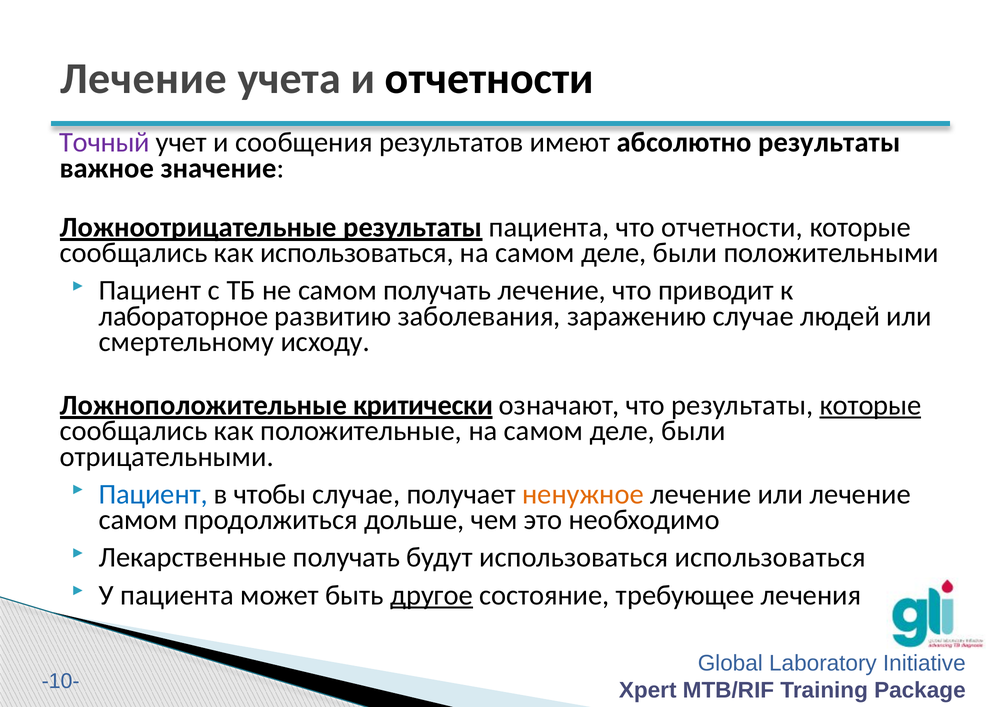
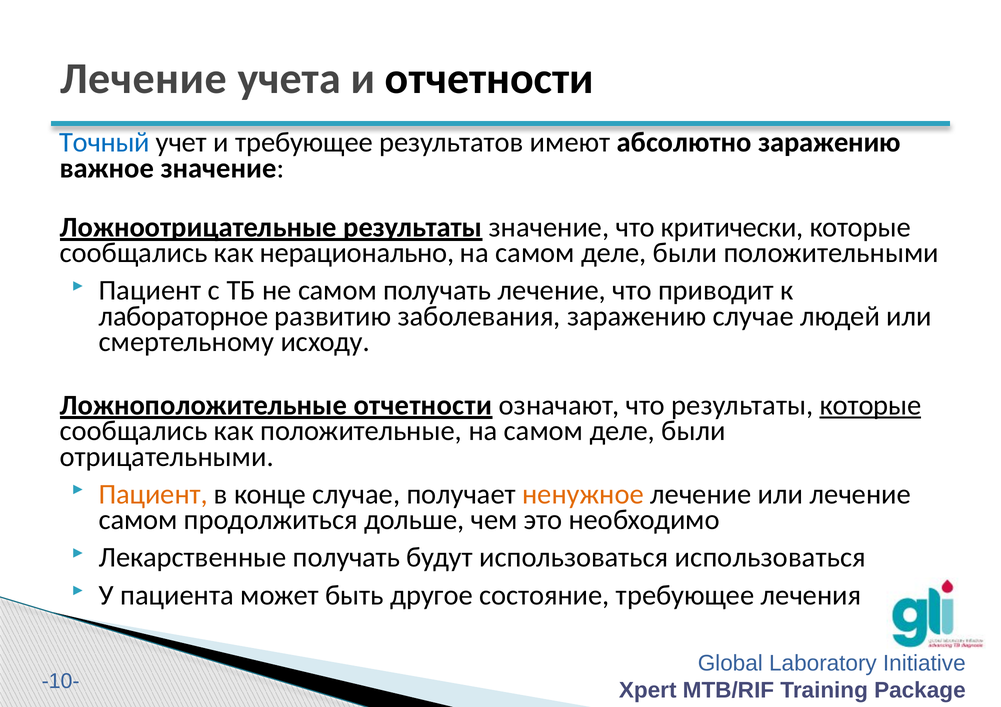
Точный colour: purple -> blue
и сообщения: сообщения -> требующее
абсолютно результаты: результаты -> заражению
результаты пациента: пациента -> значение
что отчетности: отчетности -> критически
как использоваться: использоваться -> нерационально
Ложноположительные критически: критически -> отчетности
Пациент at (153, 494) colour: blue -> orange
чтобы: чтобы -> конце
другое underline: present -> none
